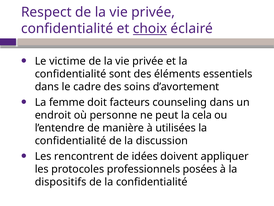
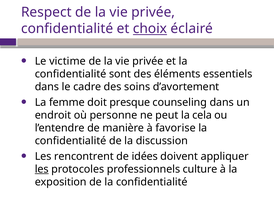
facteurs: facteurs -> presque
utilisées: utilisées -> favorise
les at (42, 169) underline: none -> present
posées: posées -> culture
dispositifs: dispositifs -> exposition
